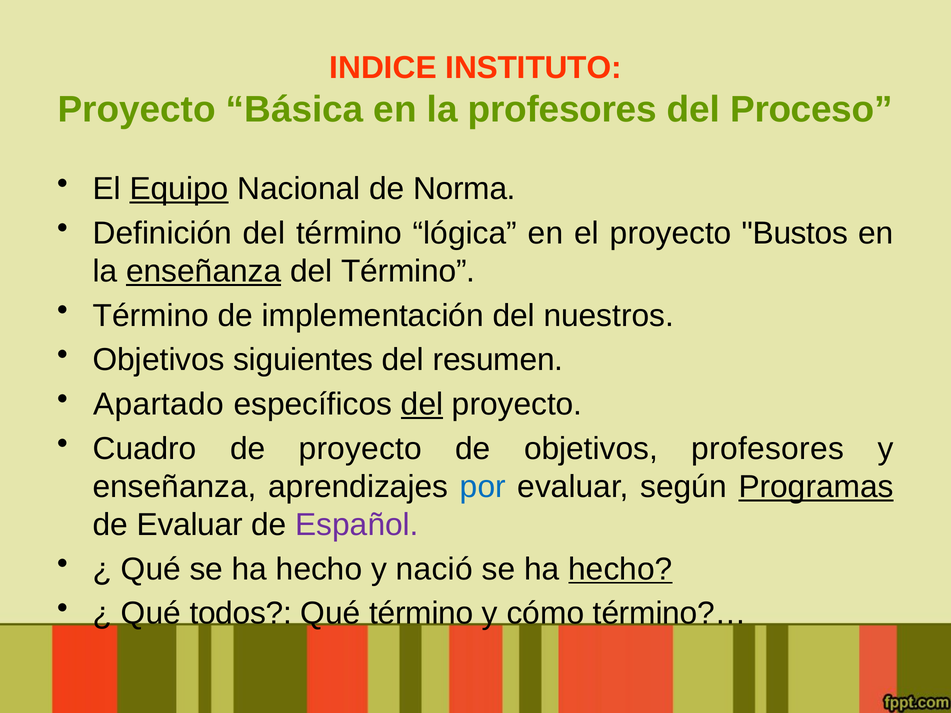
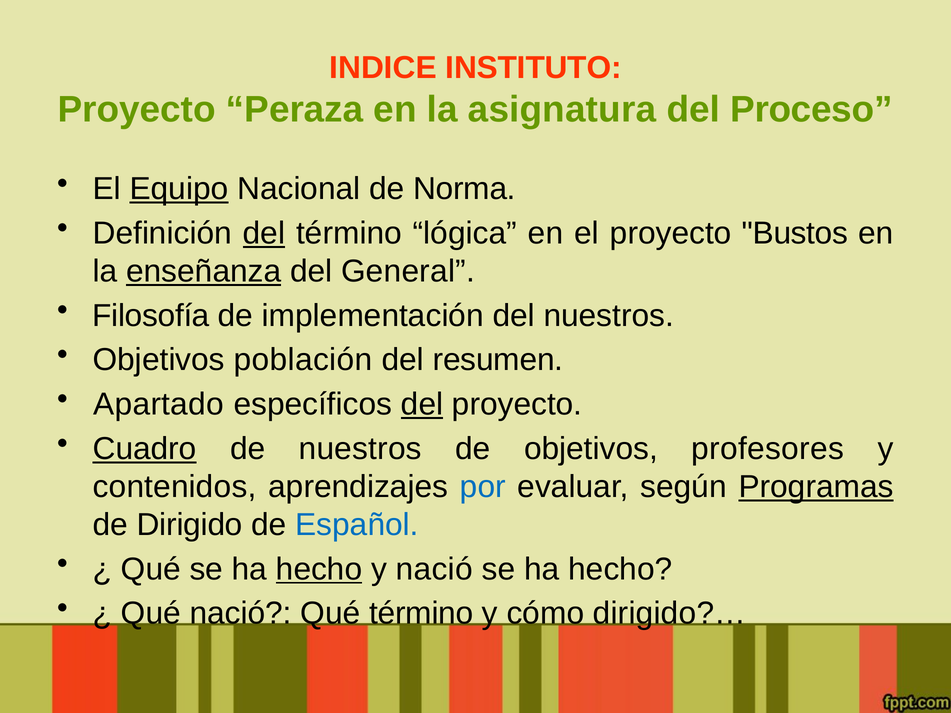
Básica: Básica -> Peraza
la profesores: profesores -> asignatura
del at (264, 233) underline: none -> present
Término at (408, 271): Término -> General
Término at (151, 316): Término -> Filosofía
siguientes: siguientes -> población
Cuadro underline: none -> present
de proyecto: proyecto -> nuestros
enseñanza at (175, 487): enseñanza -> contenidos
de Evaluar: Evaluar -> Dirigido
Español colour: purple -> blue
hecho at (319, 569) underline: none -> present
hecho at (620, 569) underline: present -> none
Qué todos: todos -> nació
término?…: término?… -> dirigido?…
